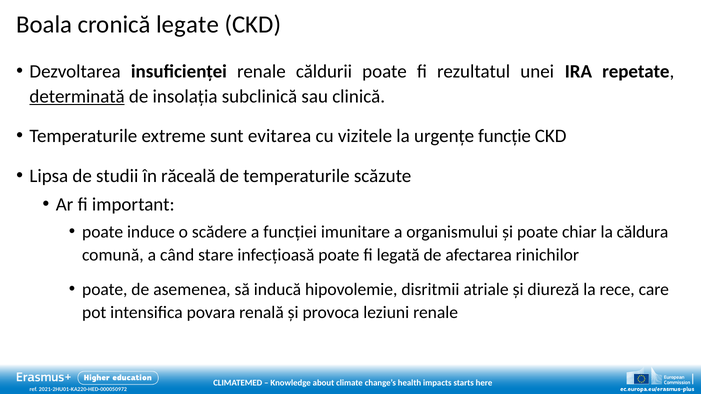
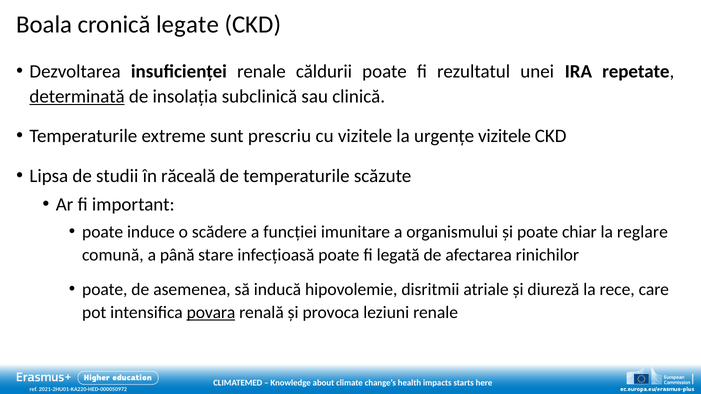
evitarea: evitarea -> prescriu
urgențe funcție: funcție -> vizitele
căldura: căldura -> reglare
când: când -> până
povara underline: none -> present
